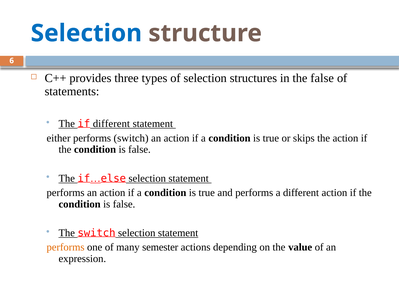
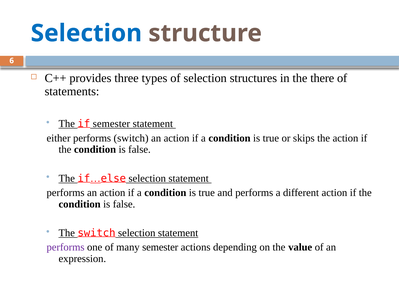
the false: false -> there
if different: different -> semester
performs at (66, 247) colour: orange -> purple
